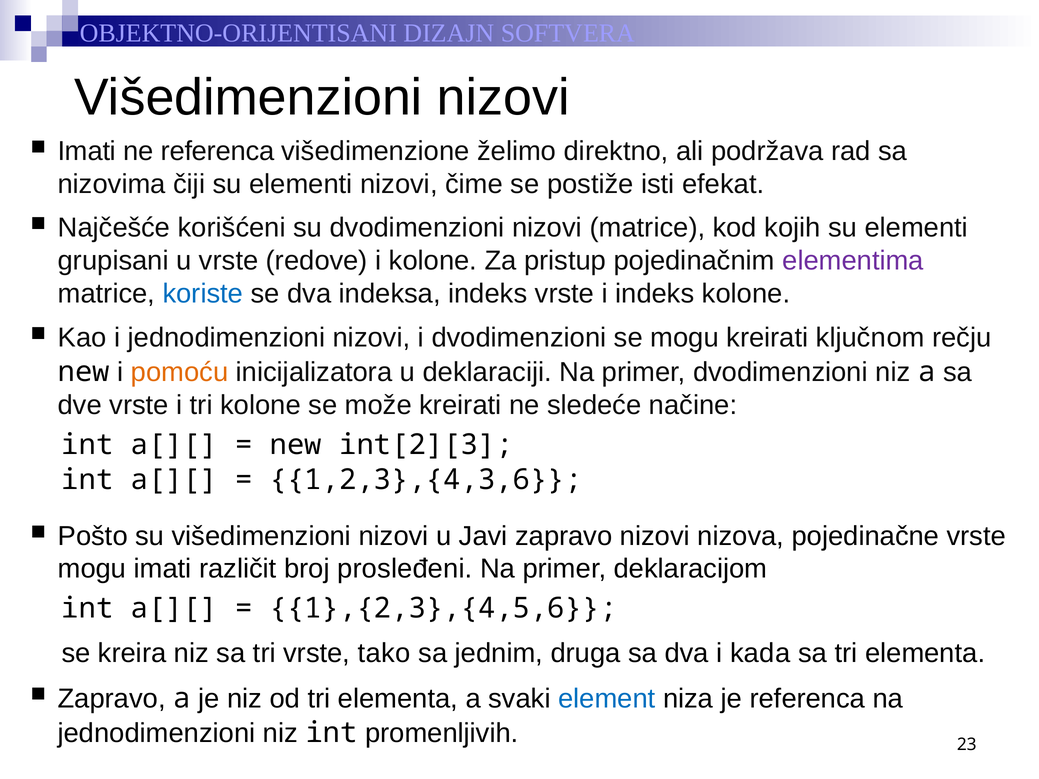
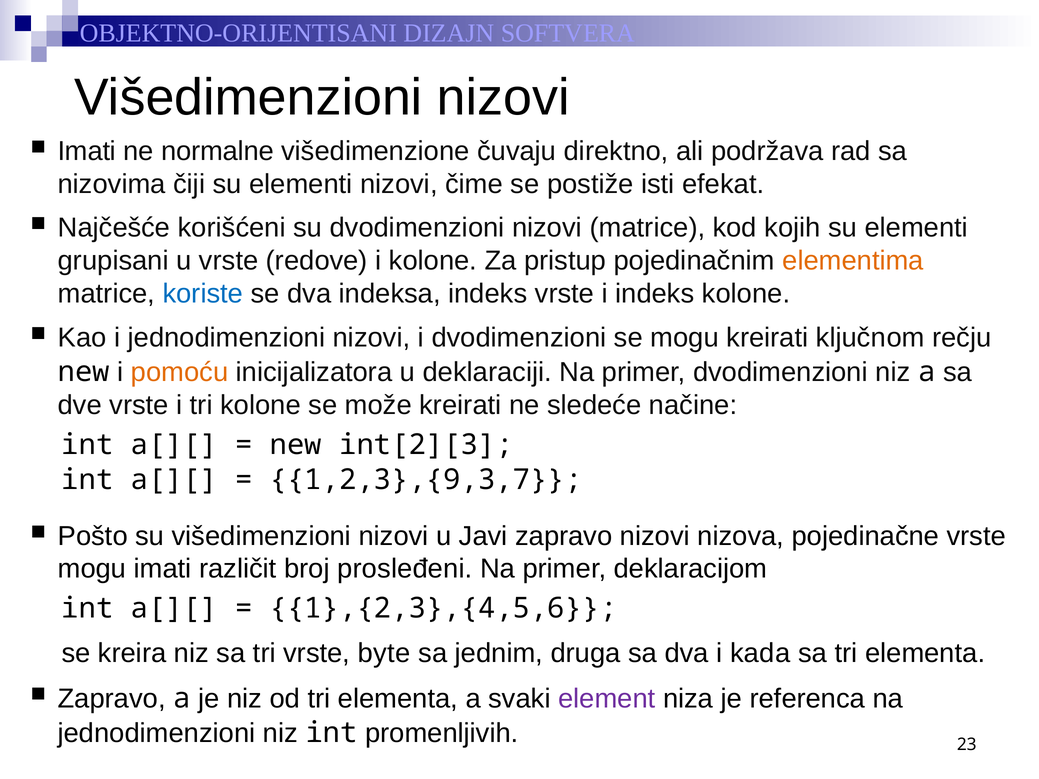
ne referenca: referenca -> normalne
želimo: želimo -> čuvaju
elementima colour: purple -> orange
1,2,3},{4,3,6: 1,2,3},{4,3,6 -> 1,2,3},{9,3,7
tako: tako -> byte
element colour: blue -> purple
